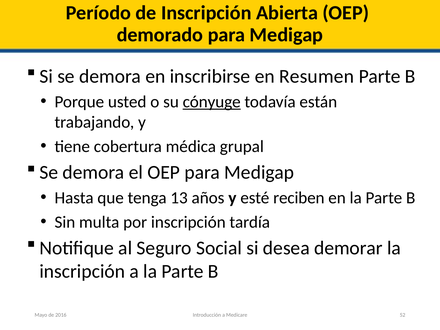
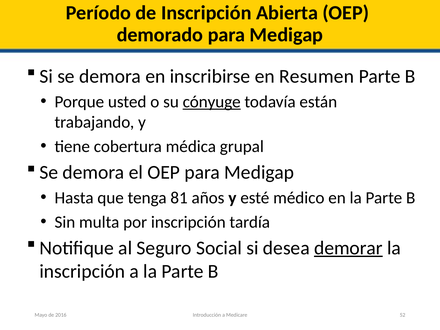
13: 13 -> 81
reciben: reciben -> médico
demorar underline: none -> present
